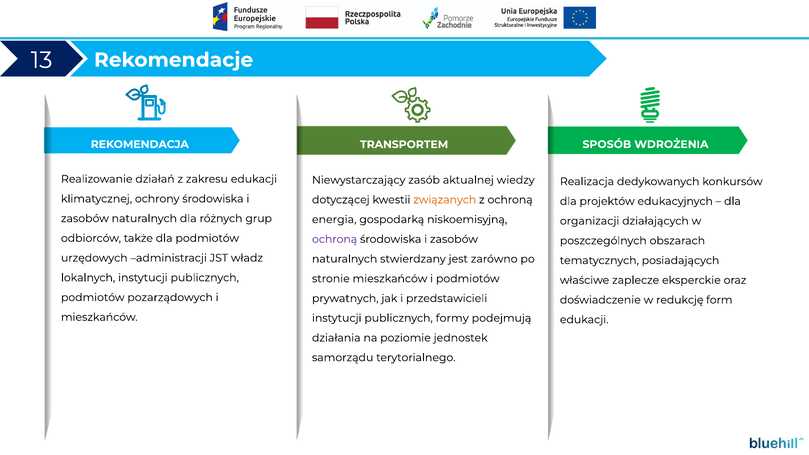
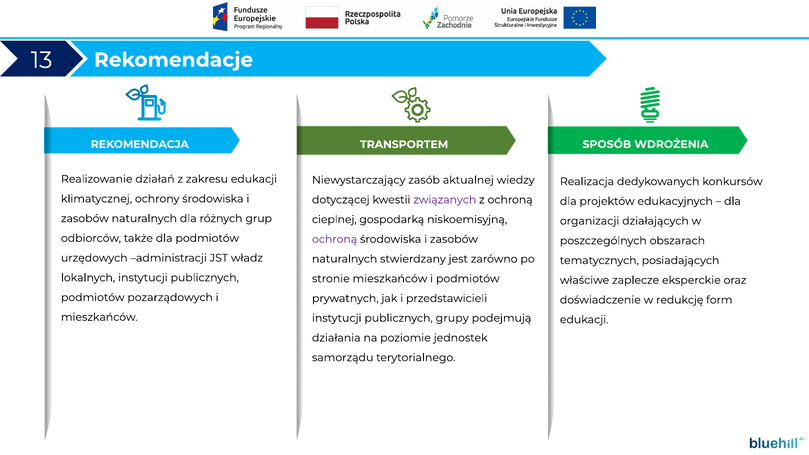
związanych colour: orange -> purple
energia: energia -> cieplnej
formy: formy -> grupy
